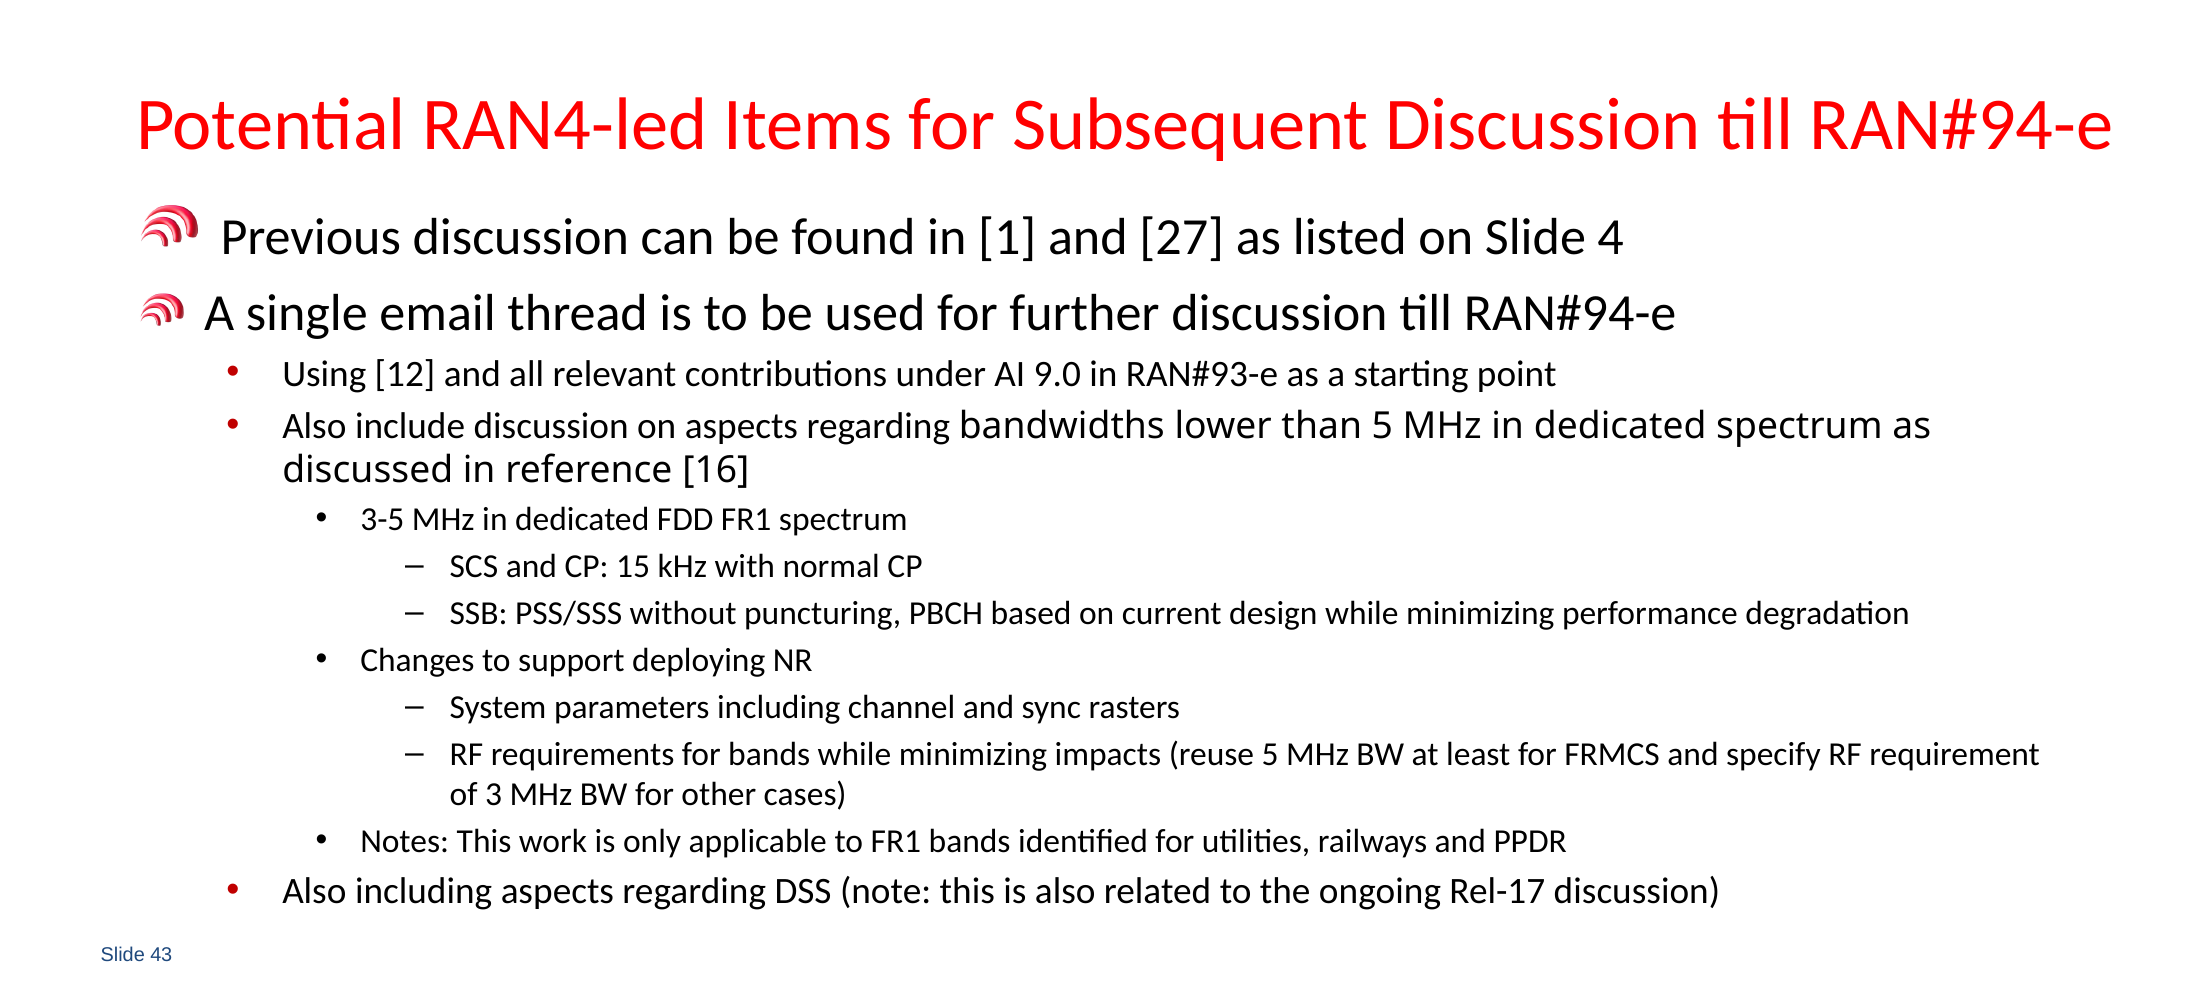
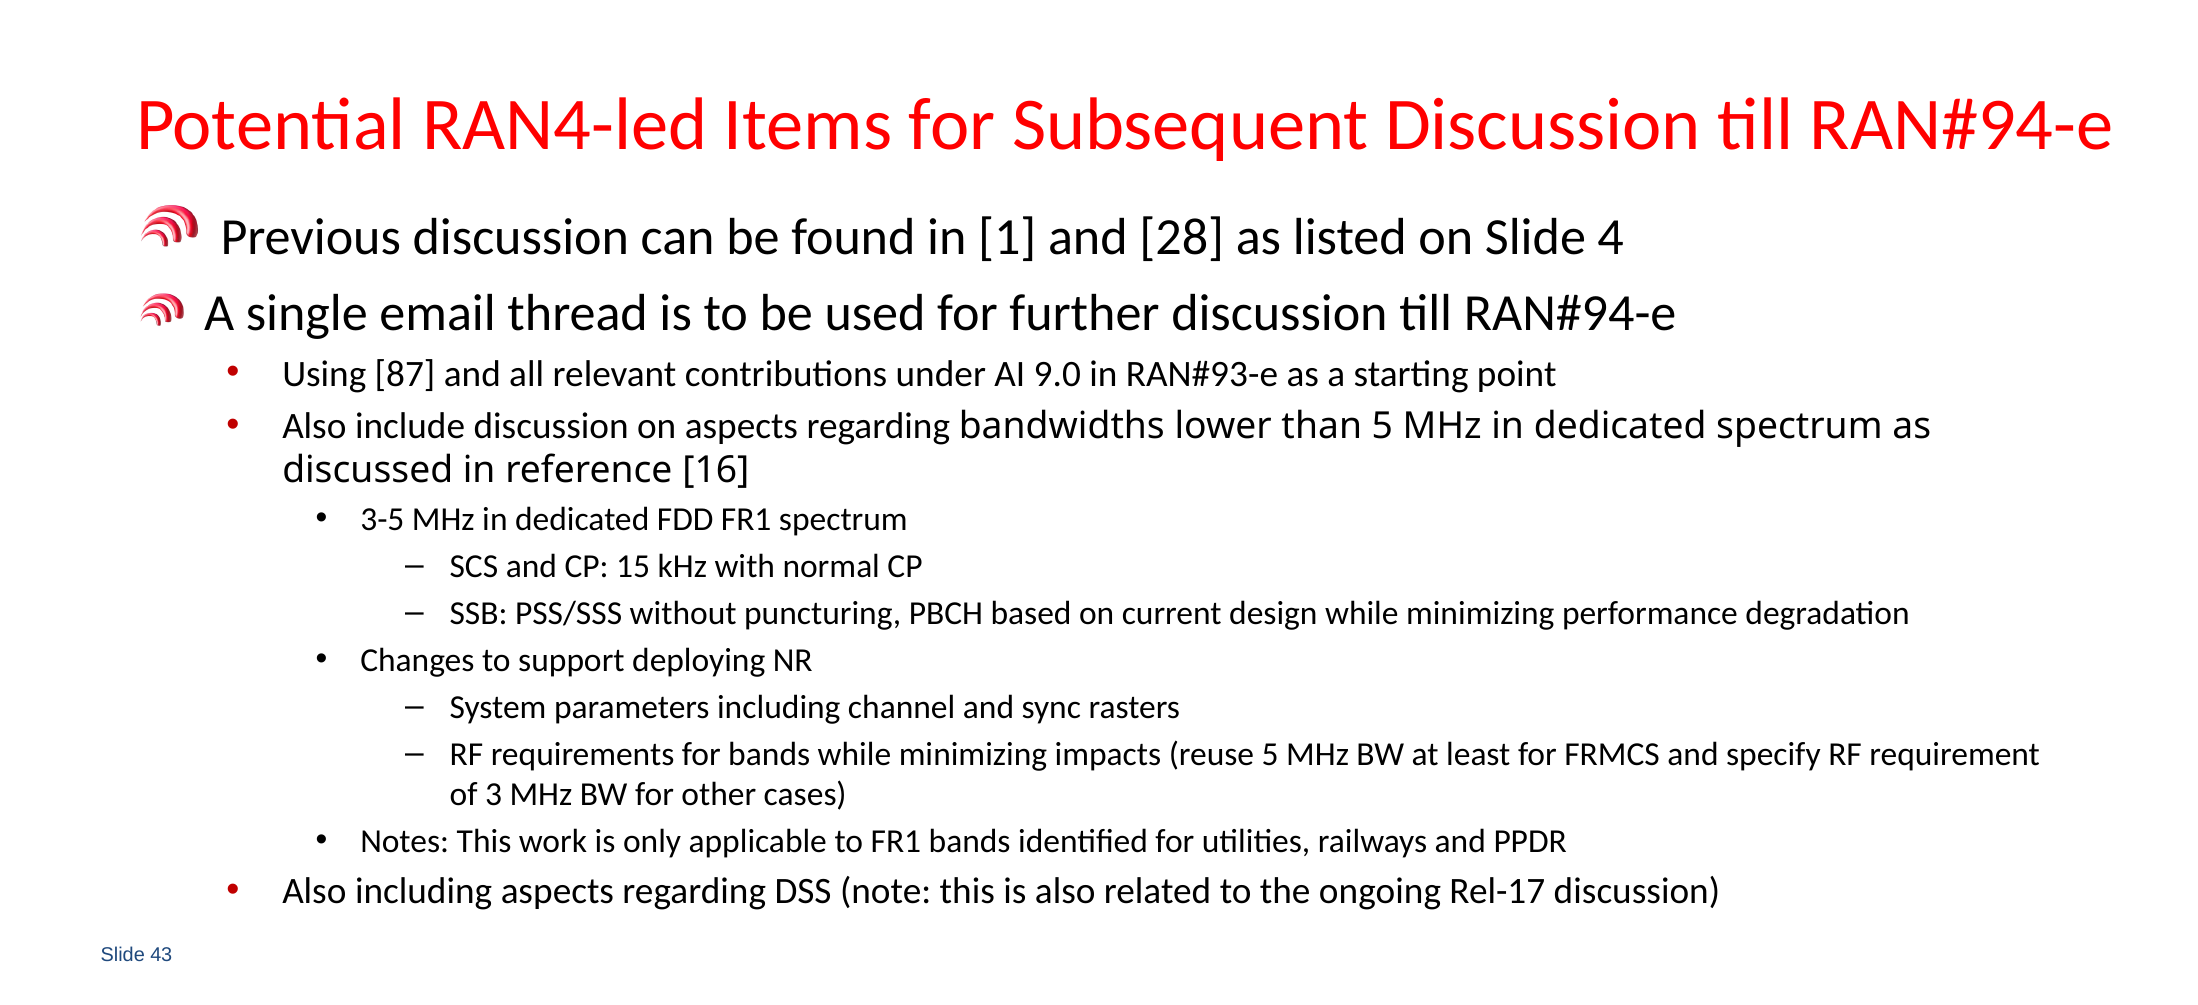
27: 27 -> 28
12: 12 -> 87
